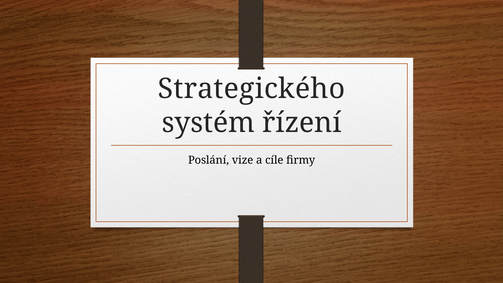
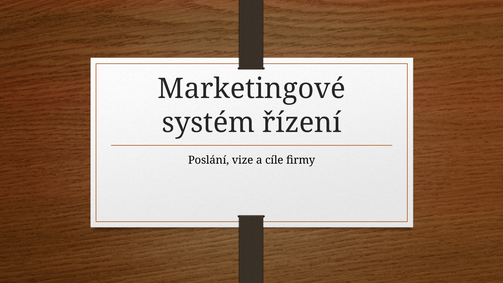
Strategického: Strategického -> Marketingové
